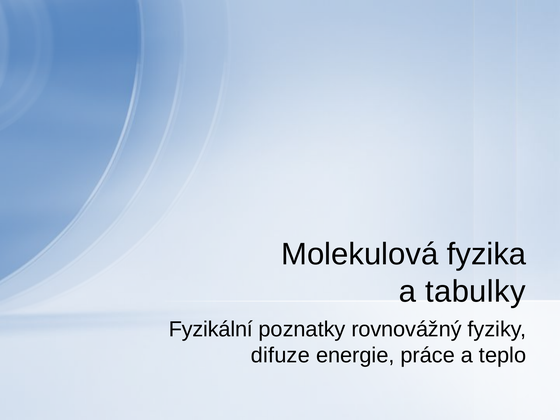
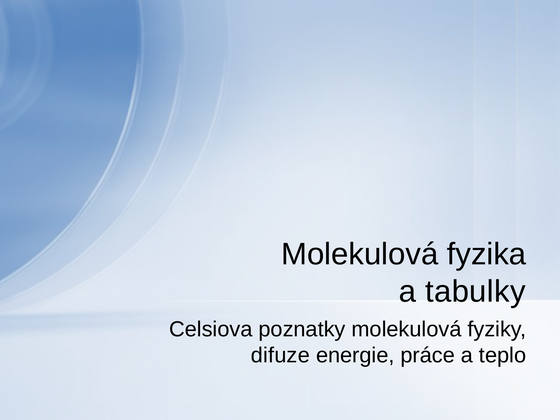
Fyzikální: Fyzikální -> Celsiova
poznatky rovnovážný: rovnovážný -> molekulová
